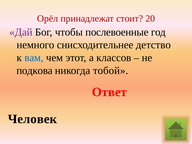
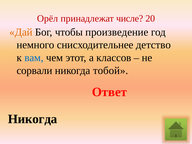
стоит: стоит -> числе
Дай colour: purple -> orange
послевоенные: послевоенные -> произведение
подкова: подкова -> сорвали
Человек at (32, 119): Человек -> Никогда
